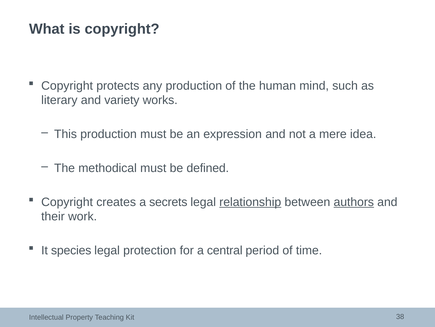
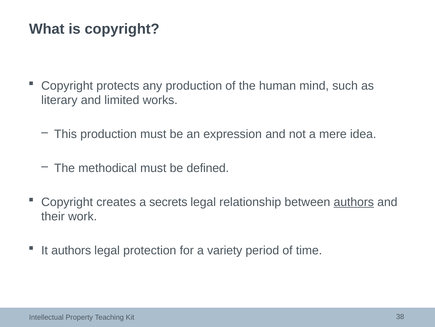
variety: variety -> limited
relationship underline: present -> none
It species: species -> authors
central: central -> variety
